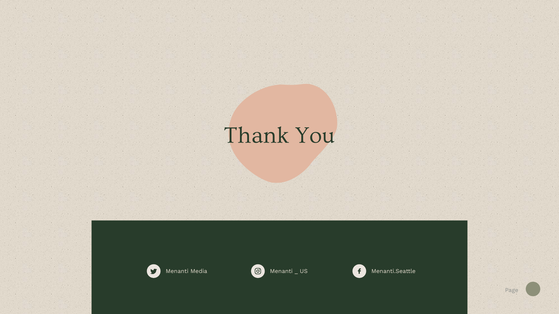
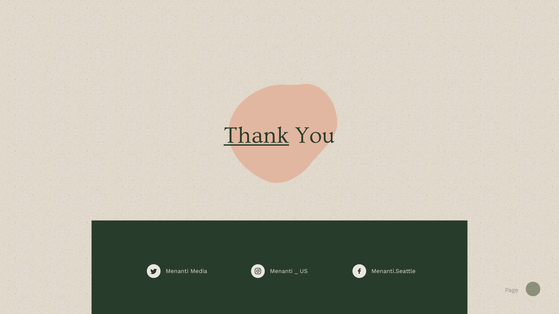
Thank underline: none -> present
